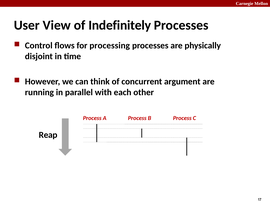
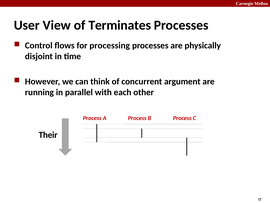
Indefinitely: Indefinitely -> Terminates
Reap: Reap -> Their
